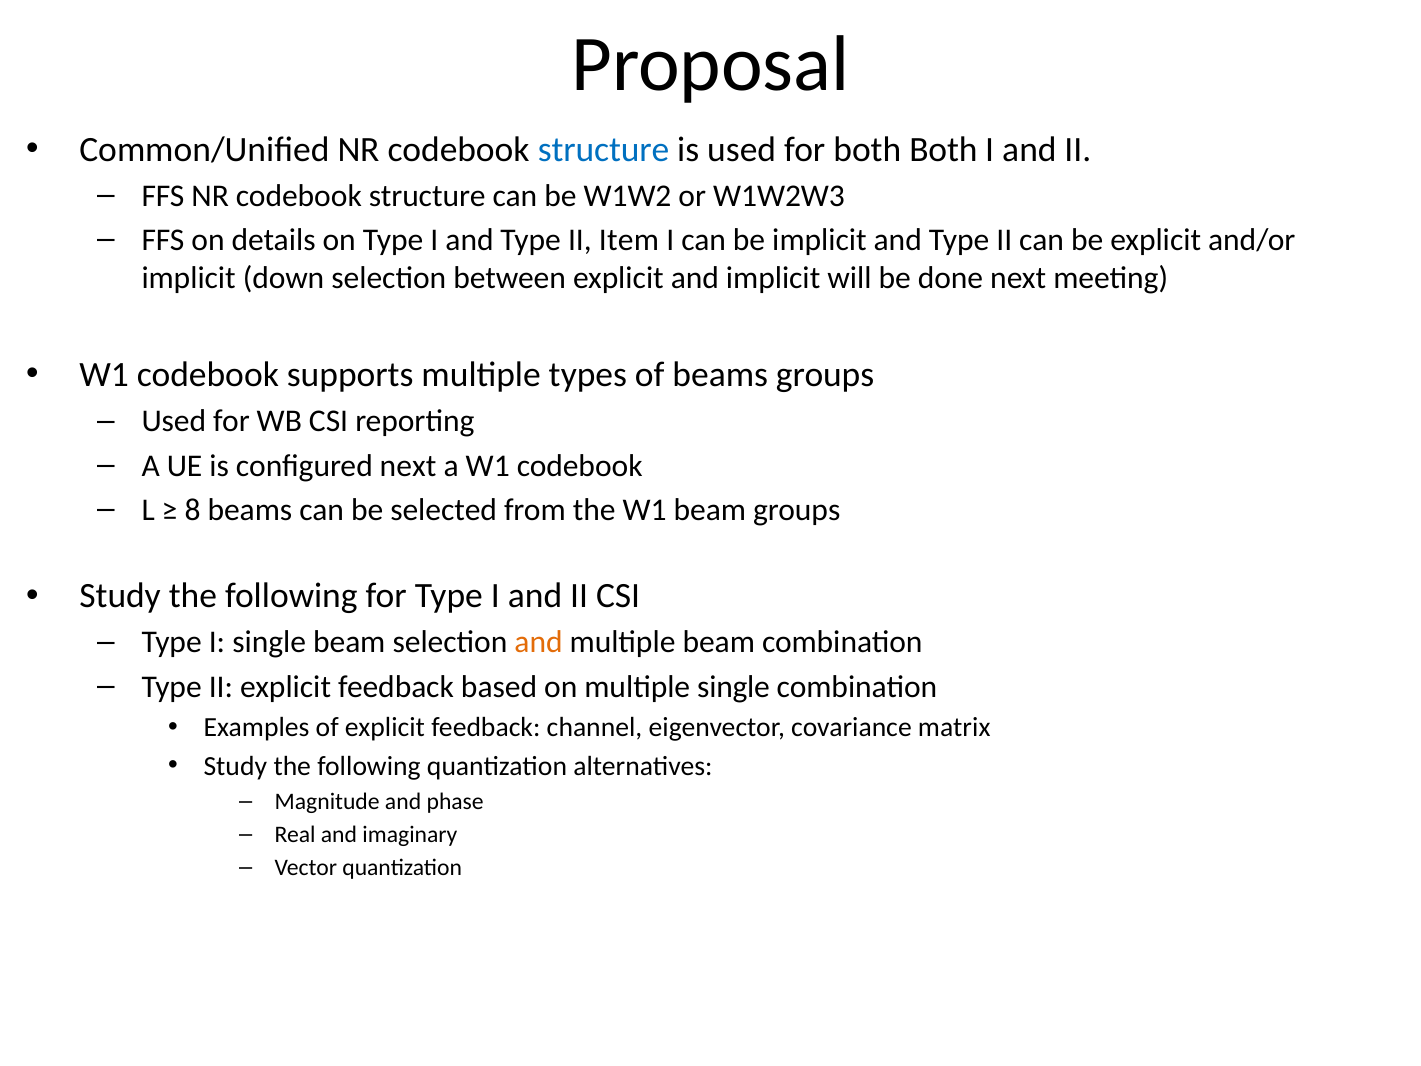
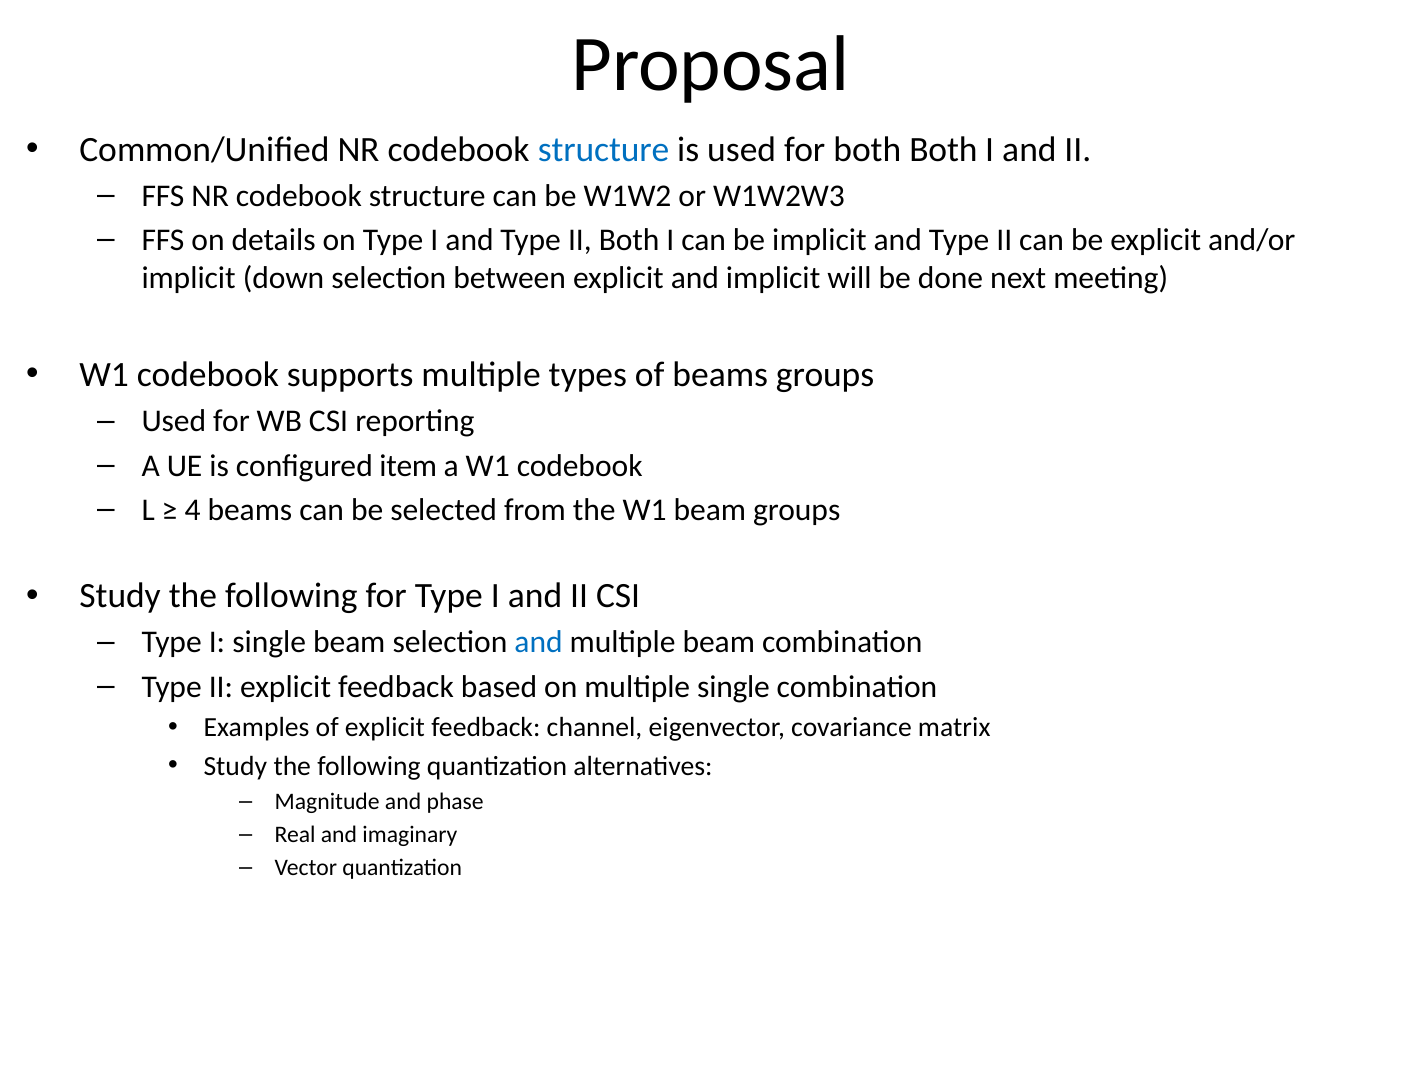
II Item: Item -> Both
configured next: next -> item
8: 8 -> 4
and at (539, 642) colour: orange -> blue
